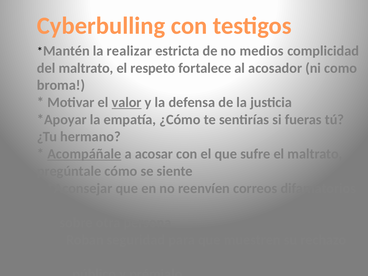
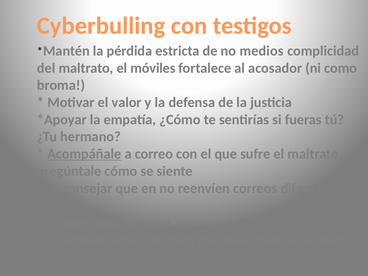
realizar: realizar -> pérdida
respeto: respeto -> móviles
valor underline: present -> none
acosar: acosar -> correo
